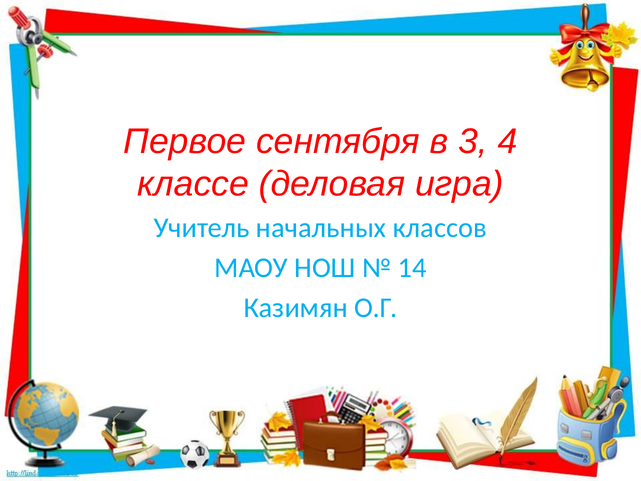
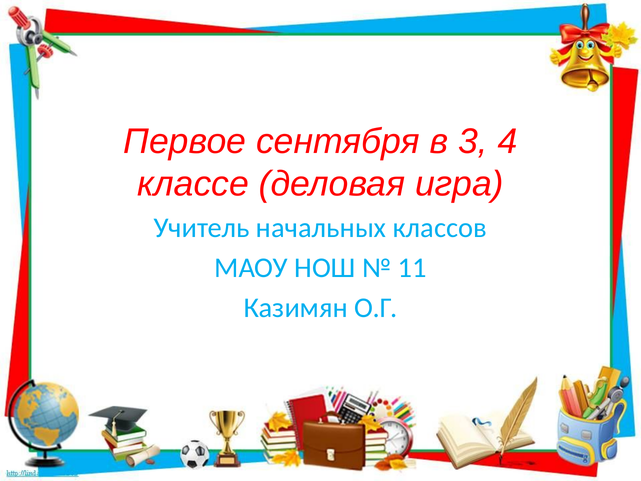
14: 14 -> 11
